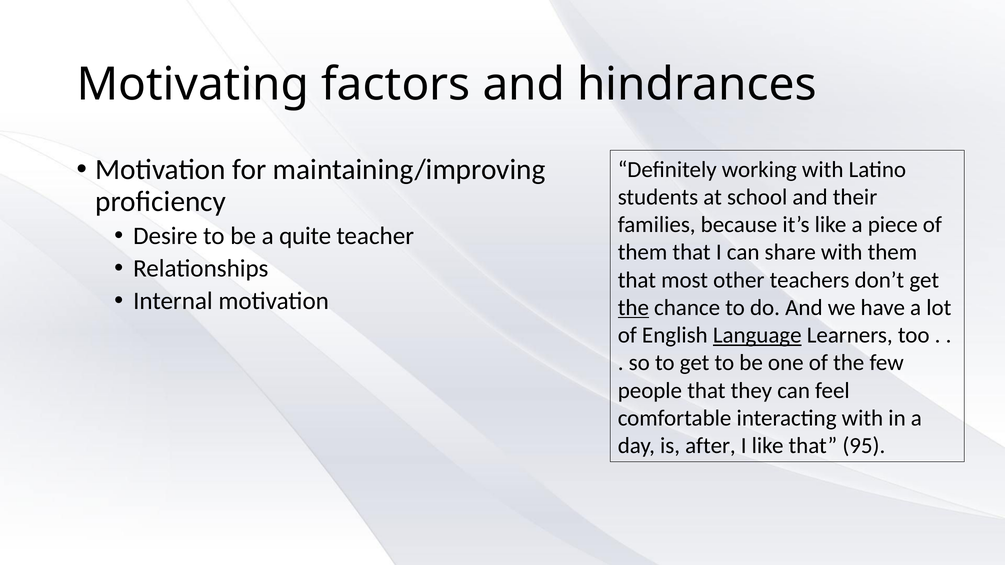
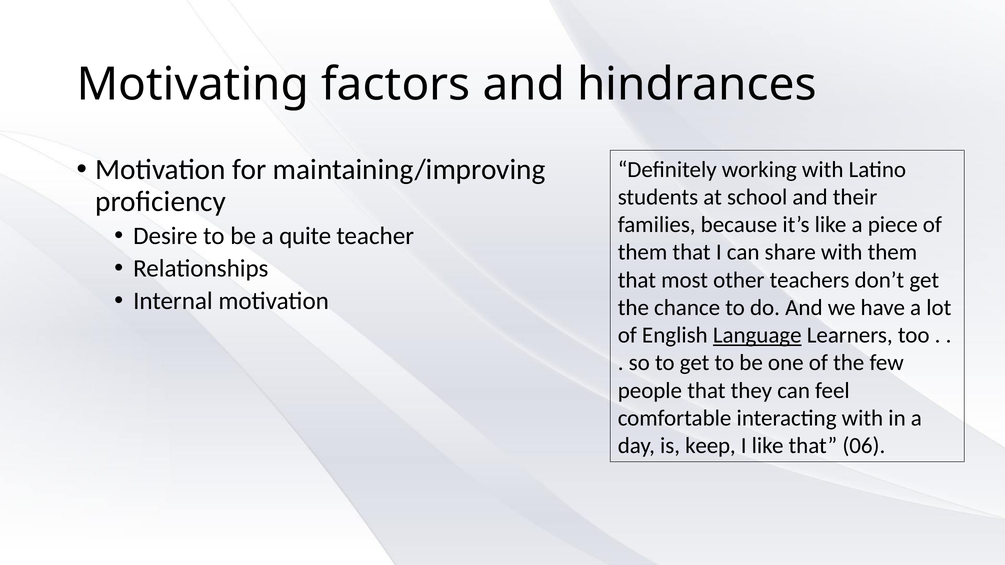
the at (633, 308) underline: present -> none
after: after -> keep
95: 95 -> 06
